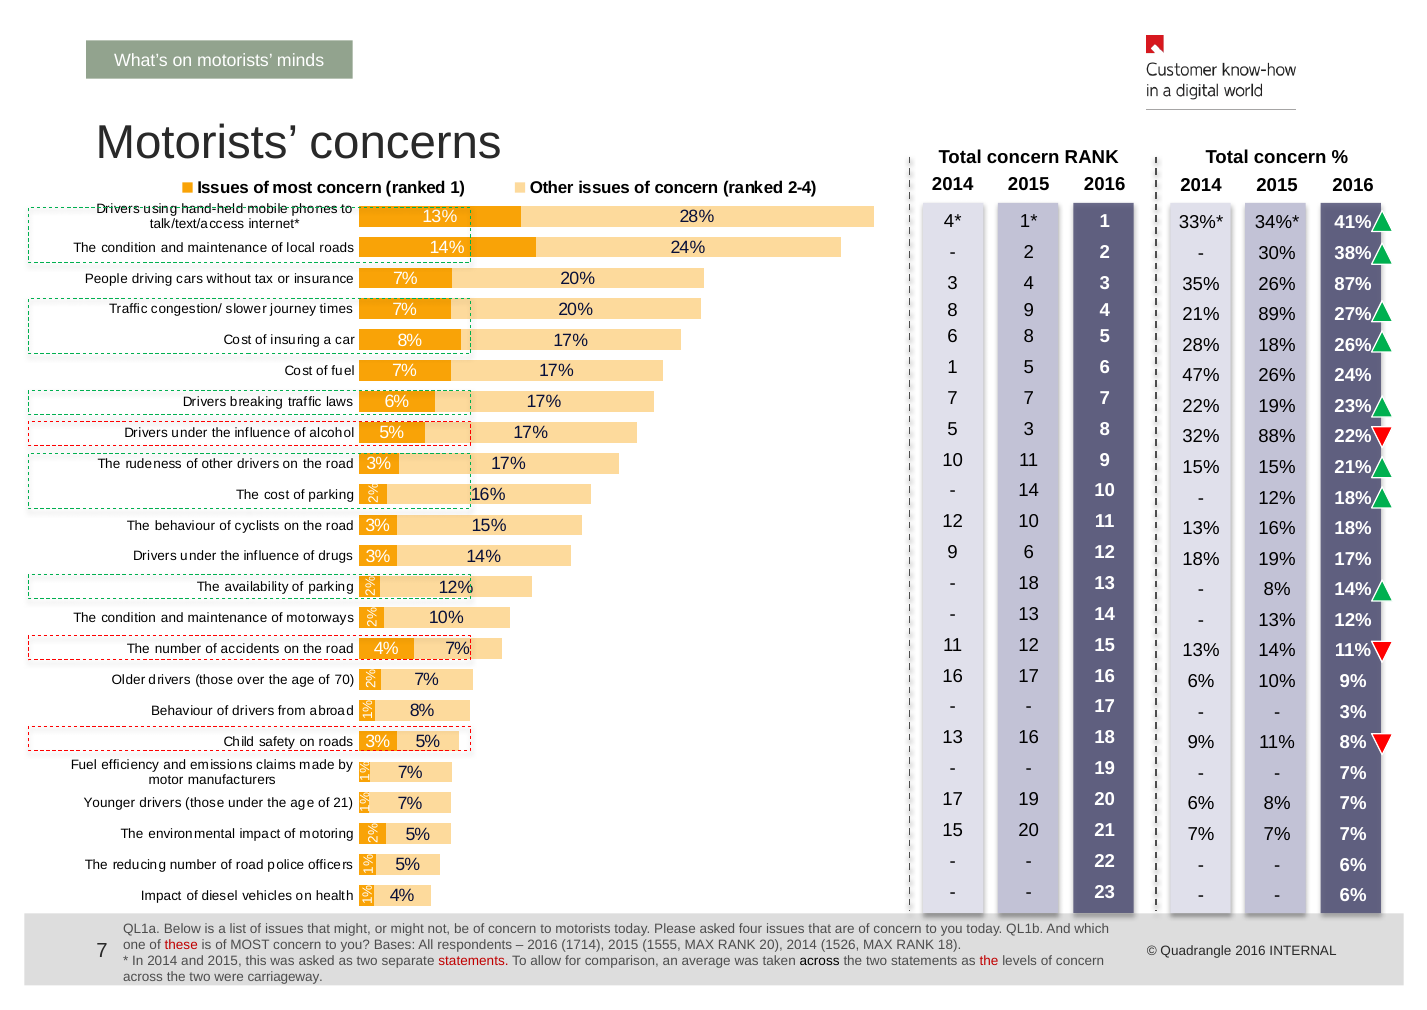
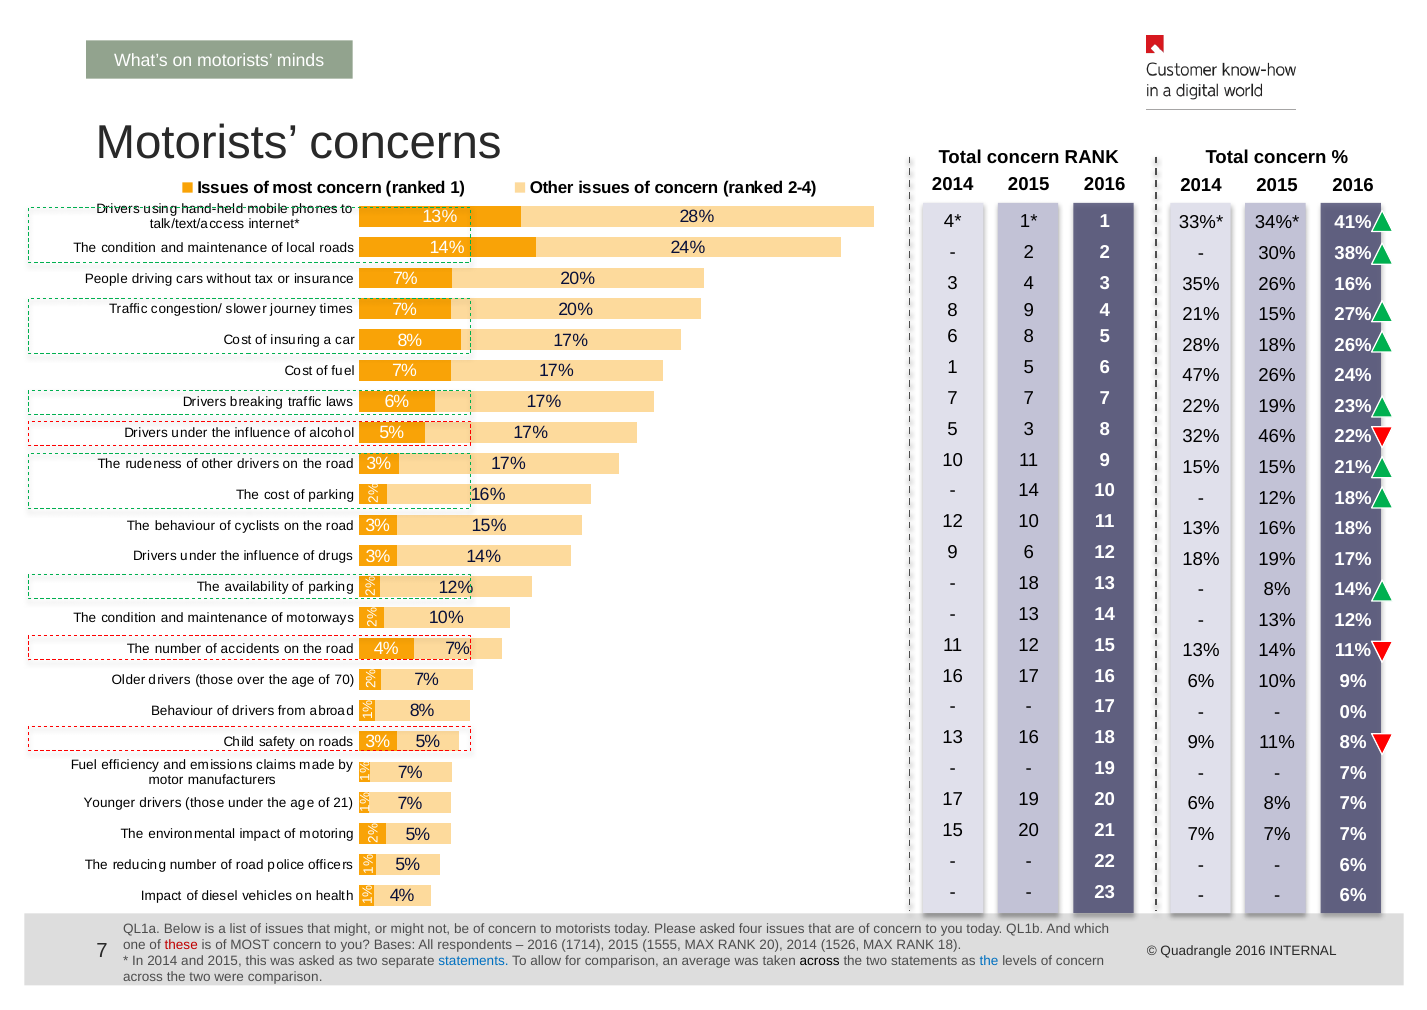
26% 87%: 87% -> 16%
21% 89%: 89% -> 15%
88%: 88% -> 46%
3% at (1353, 712): 3% -> 0%
statements at (473, 961) colour: red -> blue
the at (989, 961) colour: red -> blue
were carriageway: carriageway -> comparison
